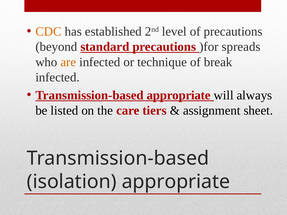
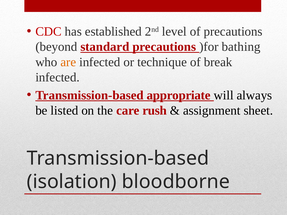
CDC colour: orange -> red
spreads: spreads -> bathing
tiers: tiers -> rush
isolation appropriate: appropriate -> bloodborne
